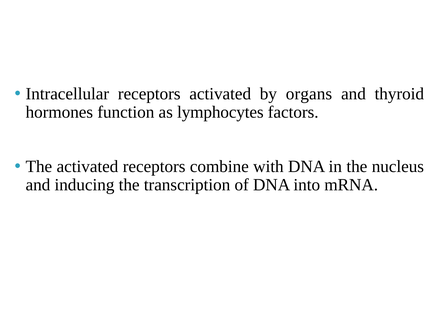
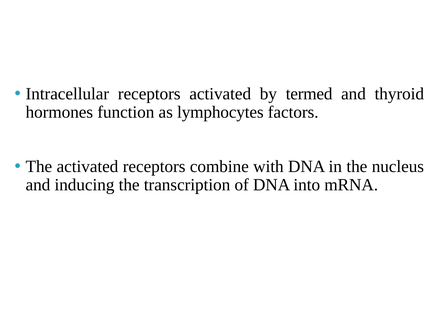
organs: organs -> termed
